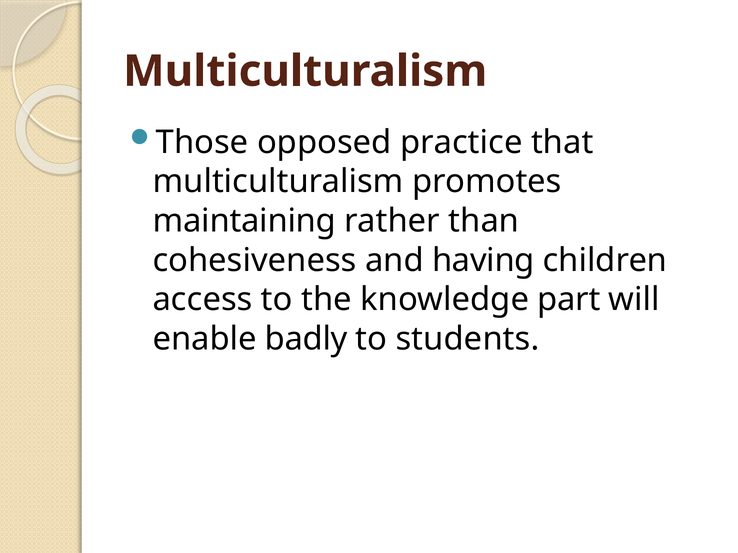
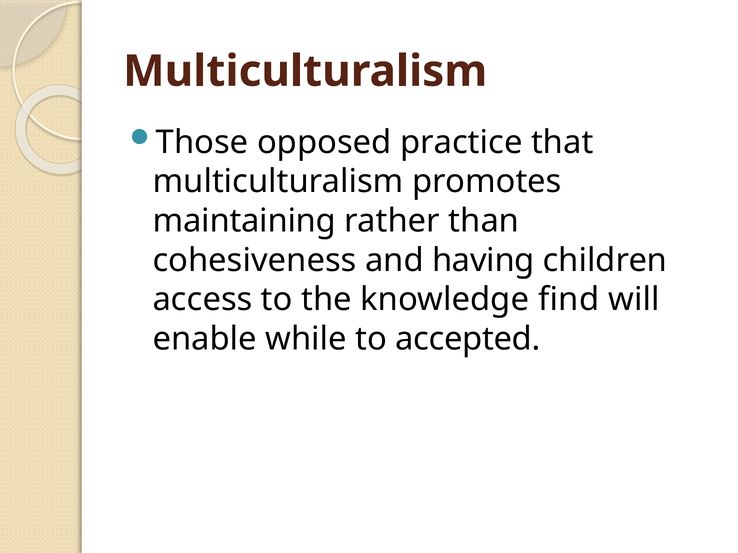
part: part -> find
badly: badly -> while
students: students -> accepted
